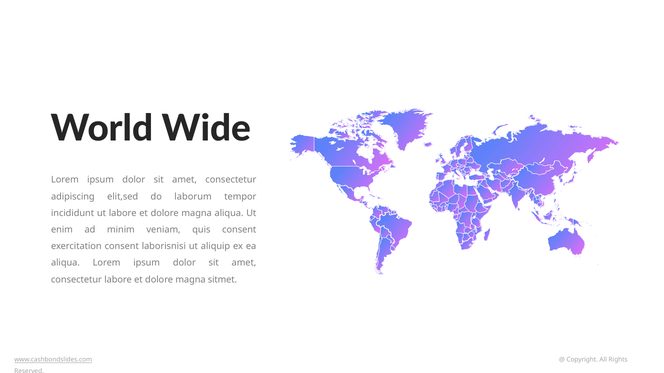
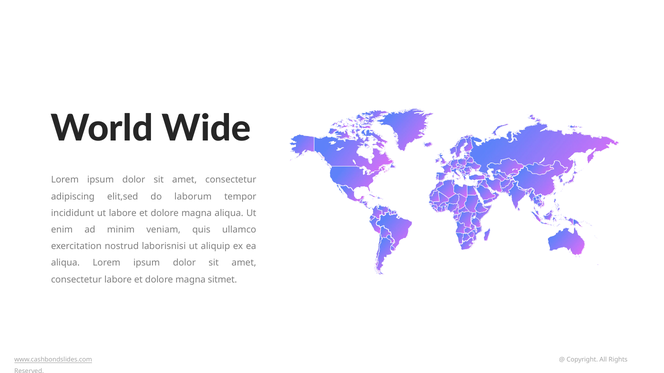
quis consent: consent -> ullamco
exercitation consent: consent -> nostrud
